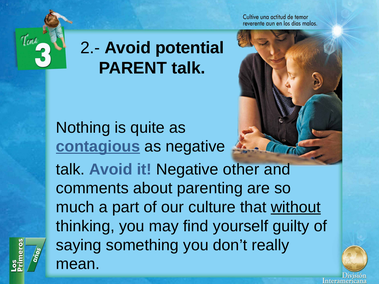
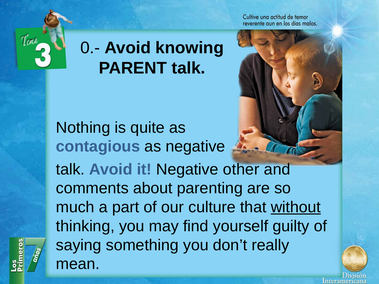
2.-: 2.- -> 0.-
potential: potential -> knowing
contagious underline: present -> none
